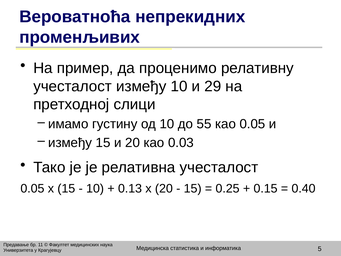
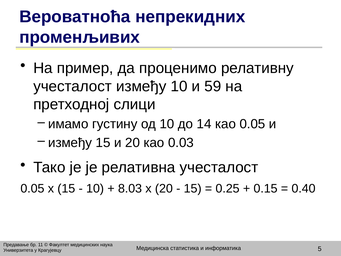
29: 29 -> 59
55: 55 -> 14
0.13: 0.13 -> 8.03
